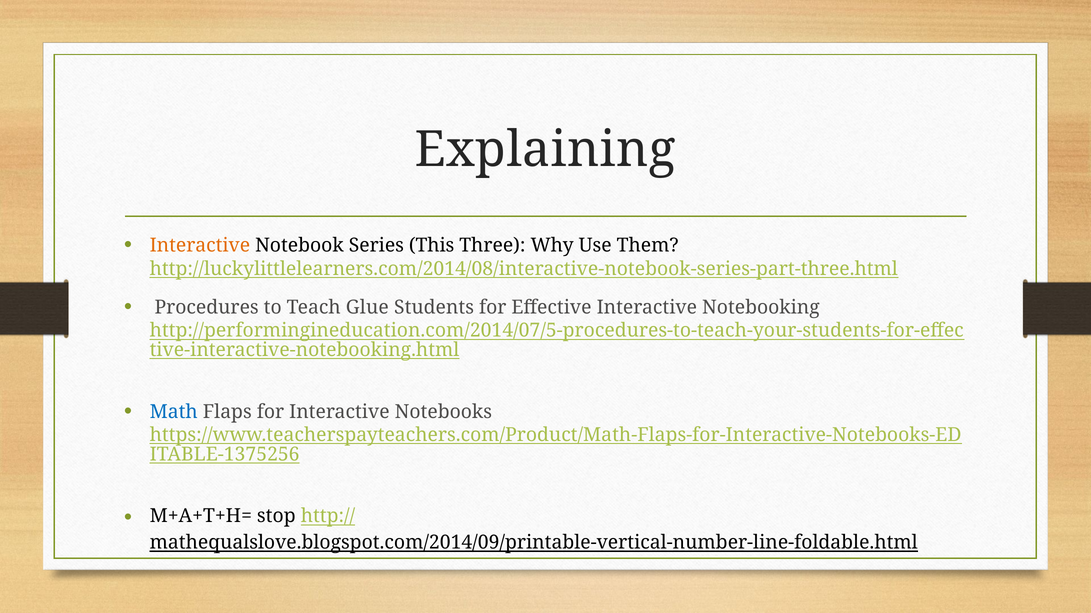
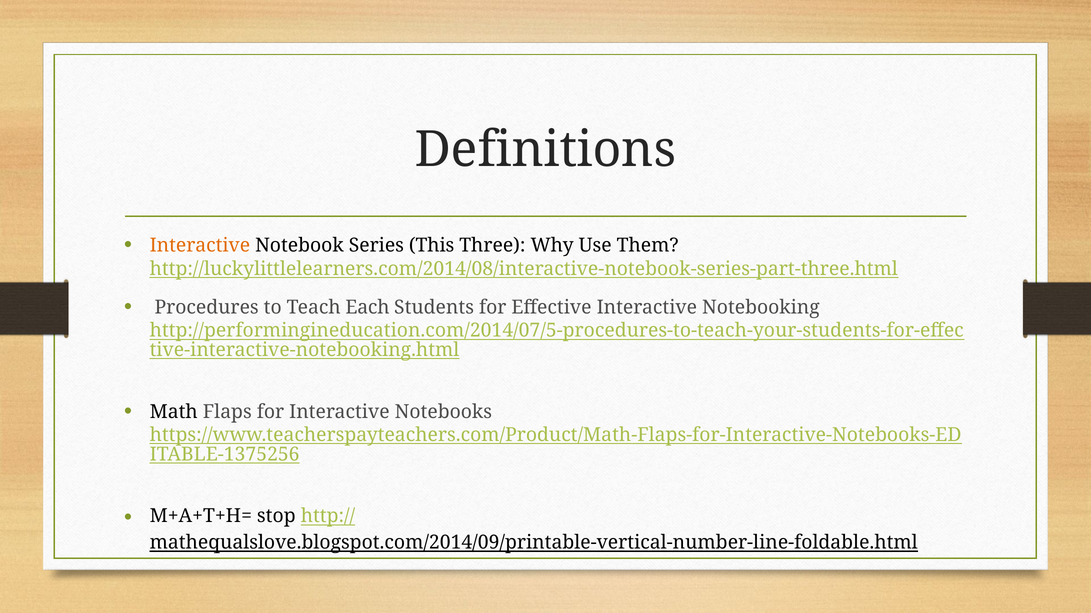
Explaining: Explaining -> Definitions
Glue: Glue -> Each
Math colour: blue -> black
